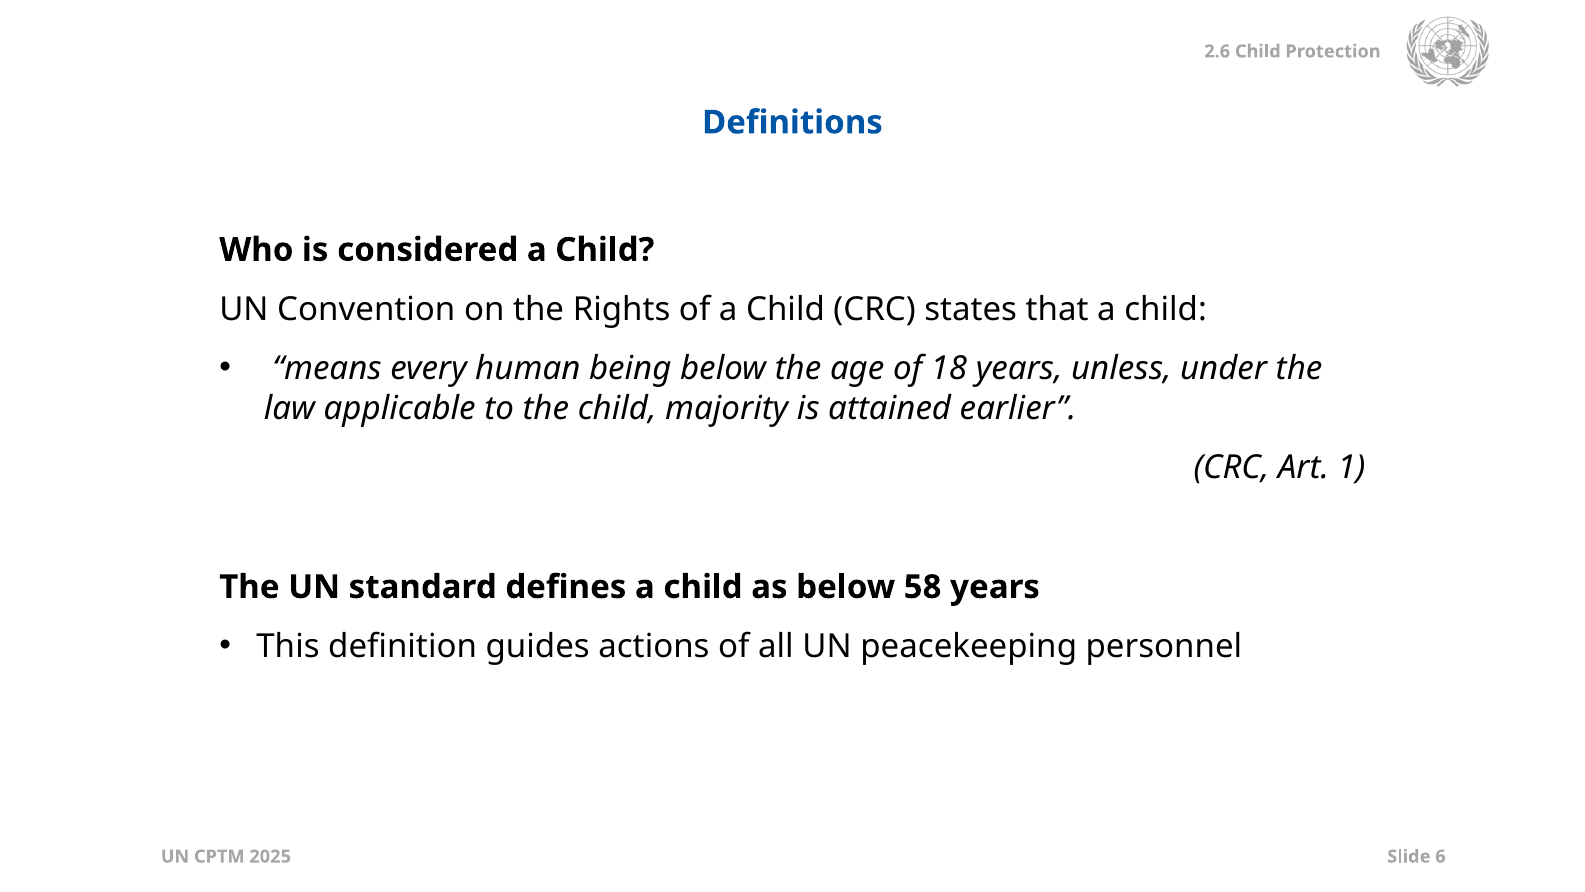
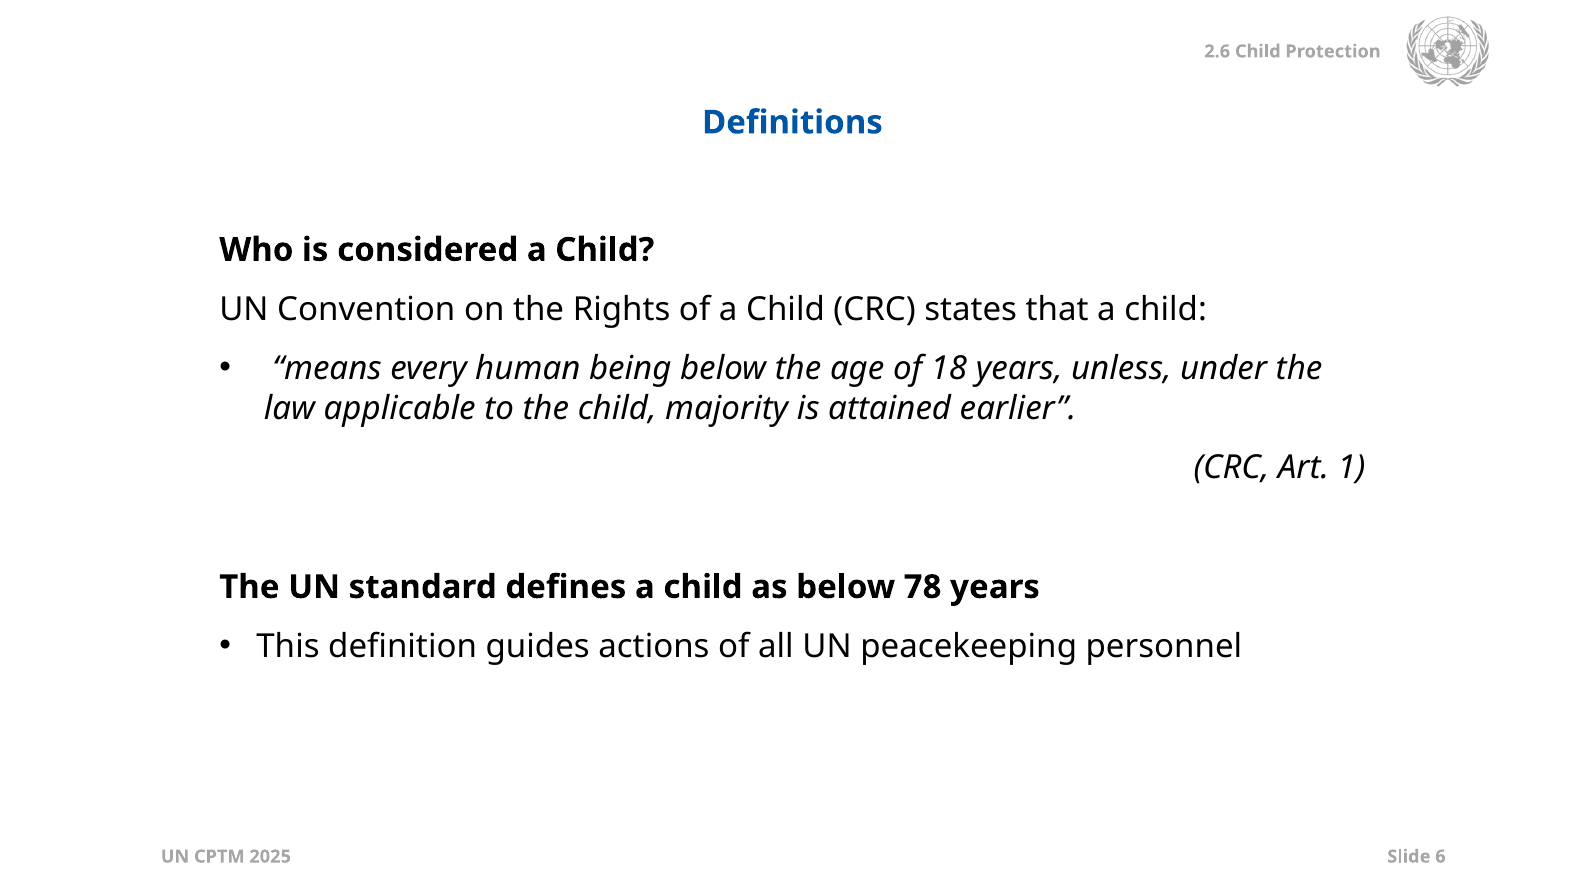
58: 58 -> 78
